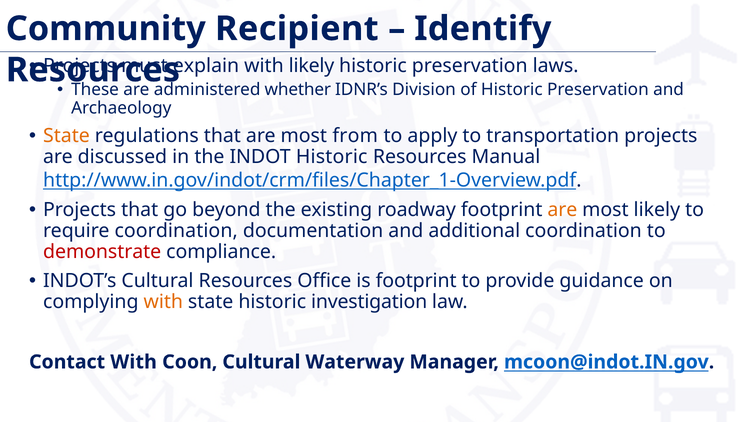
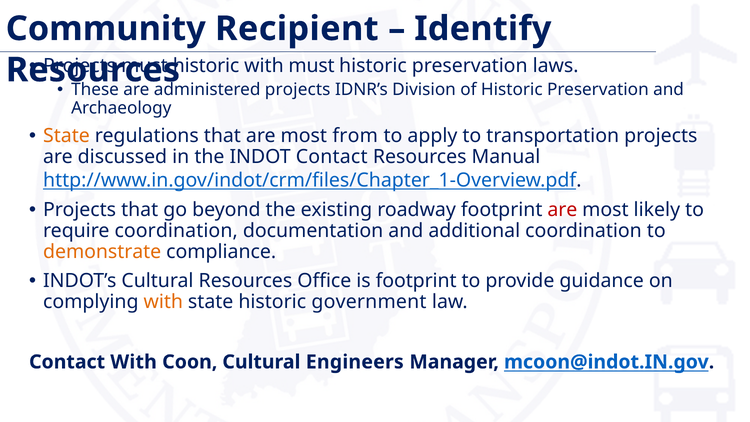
explain at (206, 66): explain -> historic
with likely: likely -> must
administered whether: whether -> projects
INDOT Historic: Historic -> Contact
are at (562, 210) colour: orange -> red
demonstrate colour: red -> orange
investigation: investigation -> government
Waterway: Waterway -> Engineers
